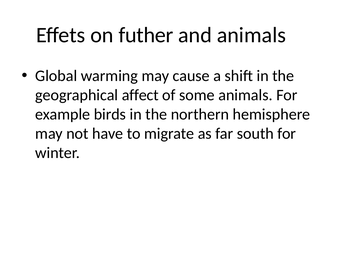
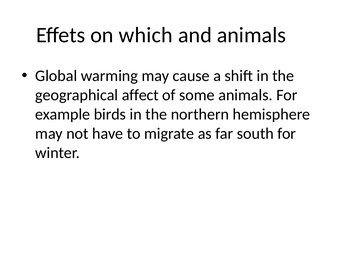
futher: futher -> which
